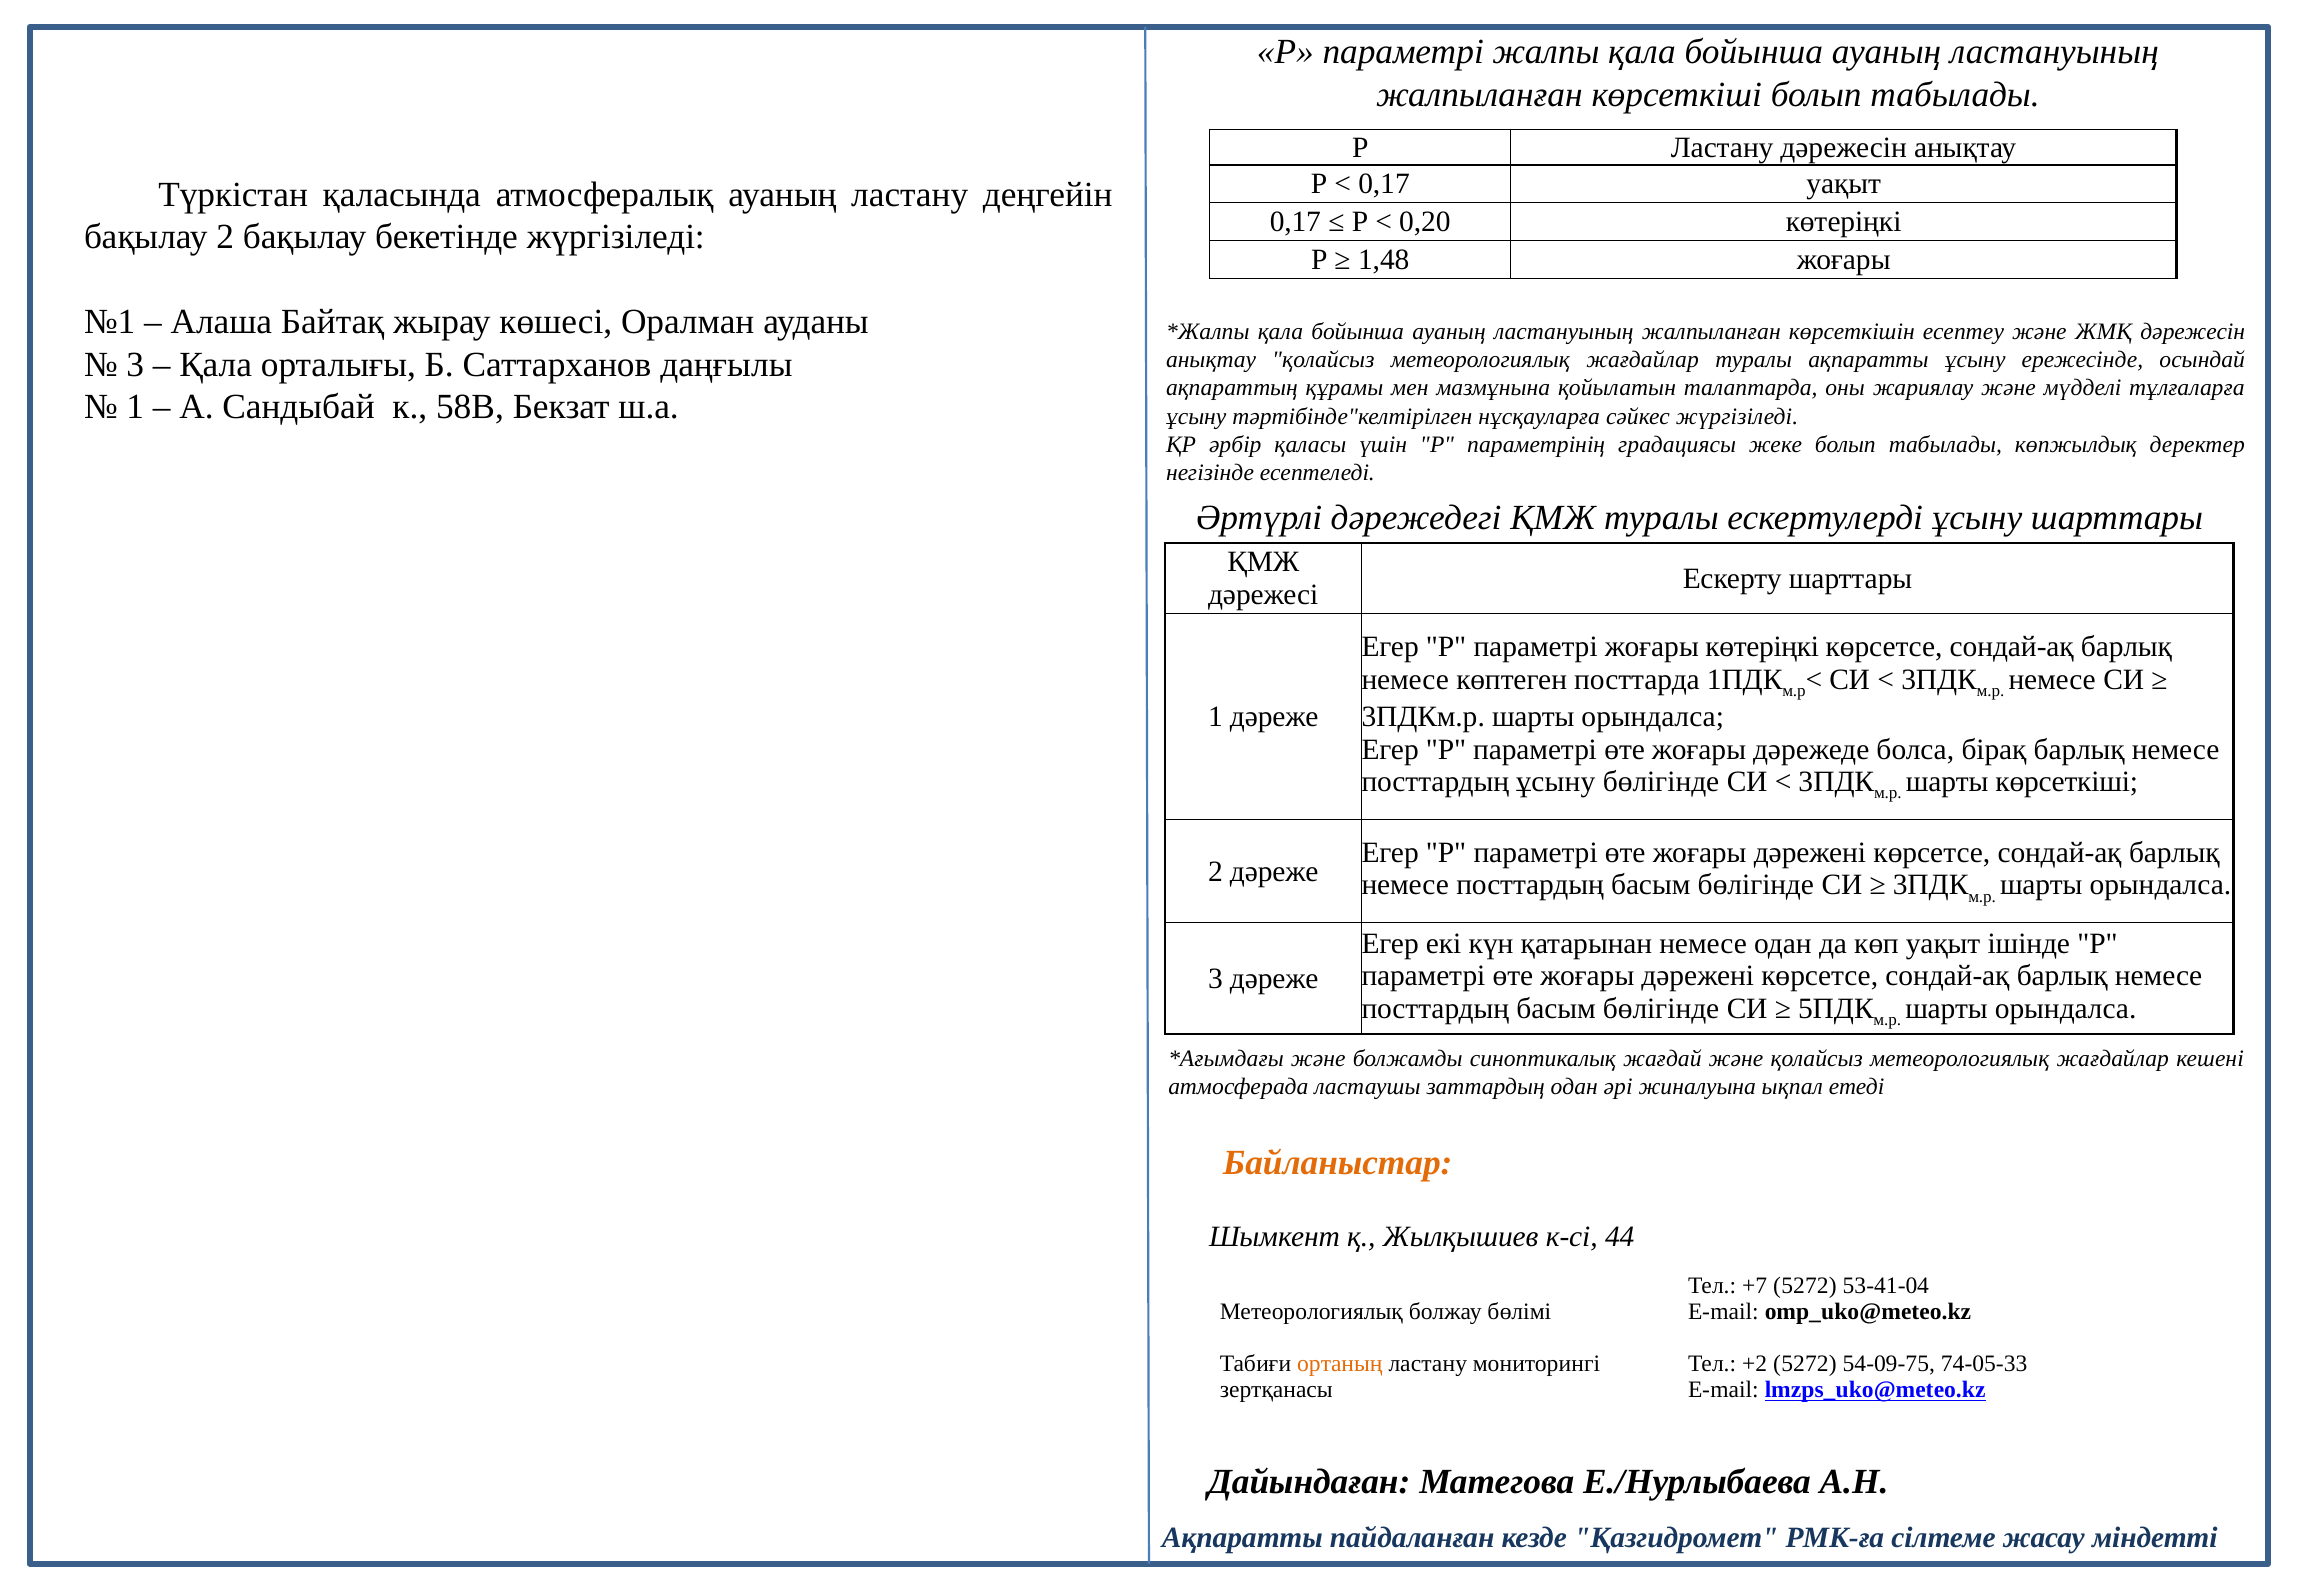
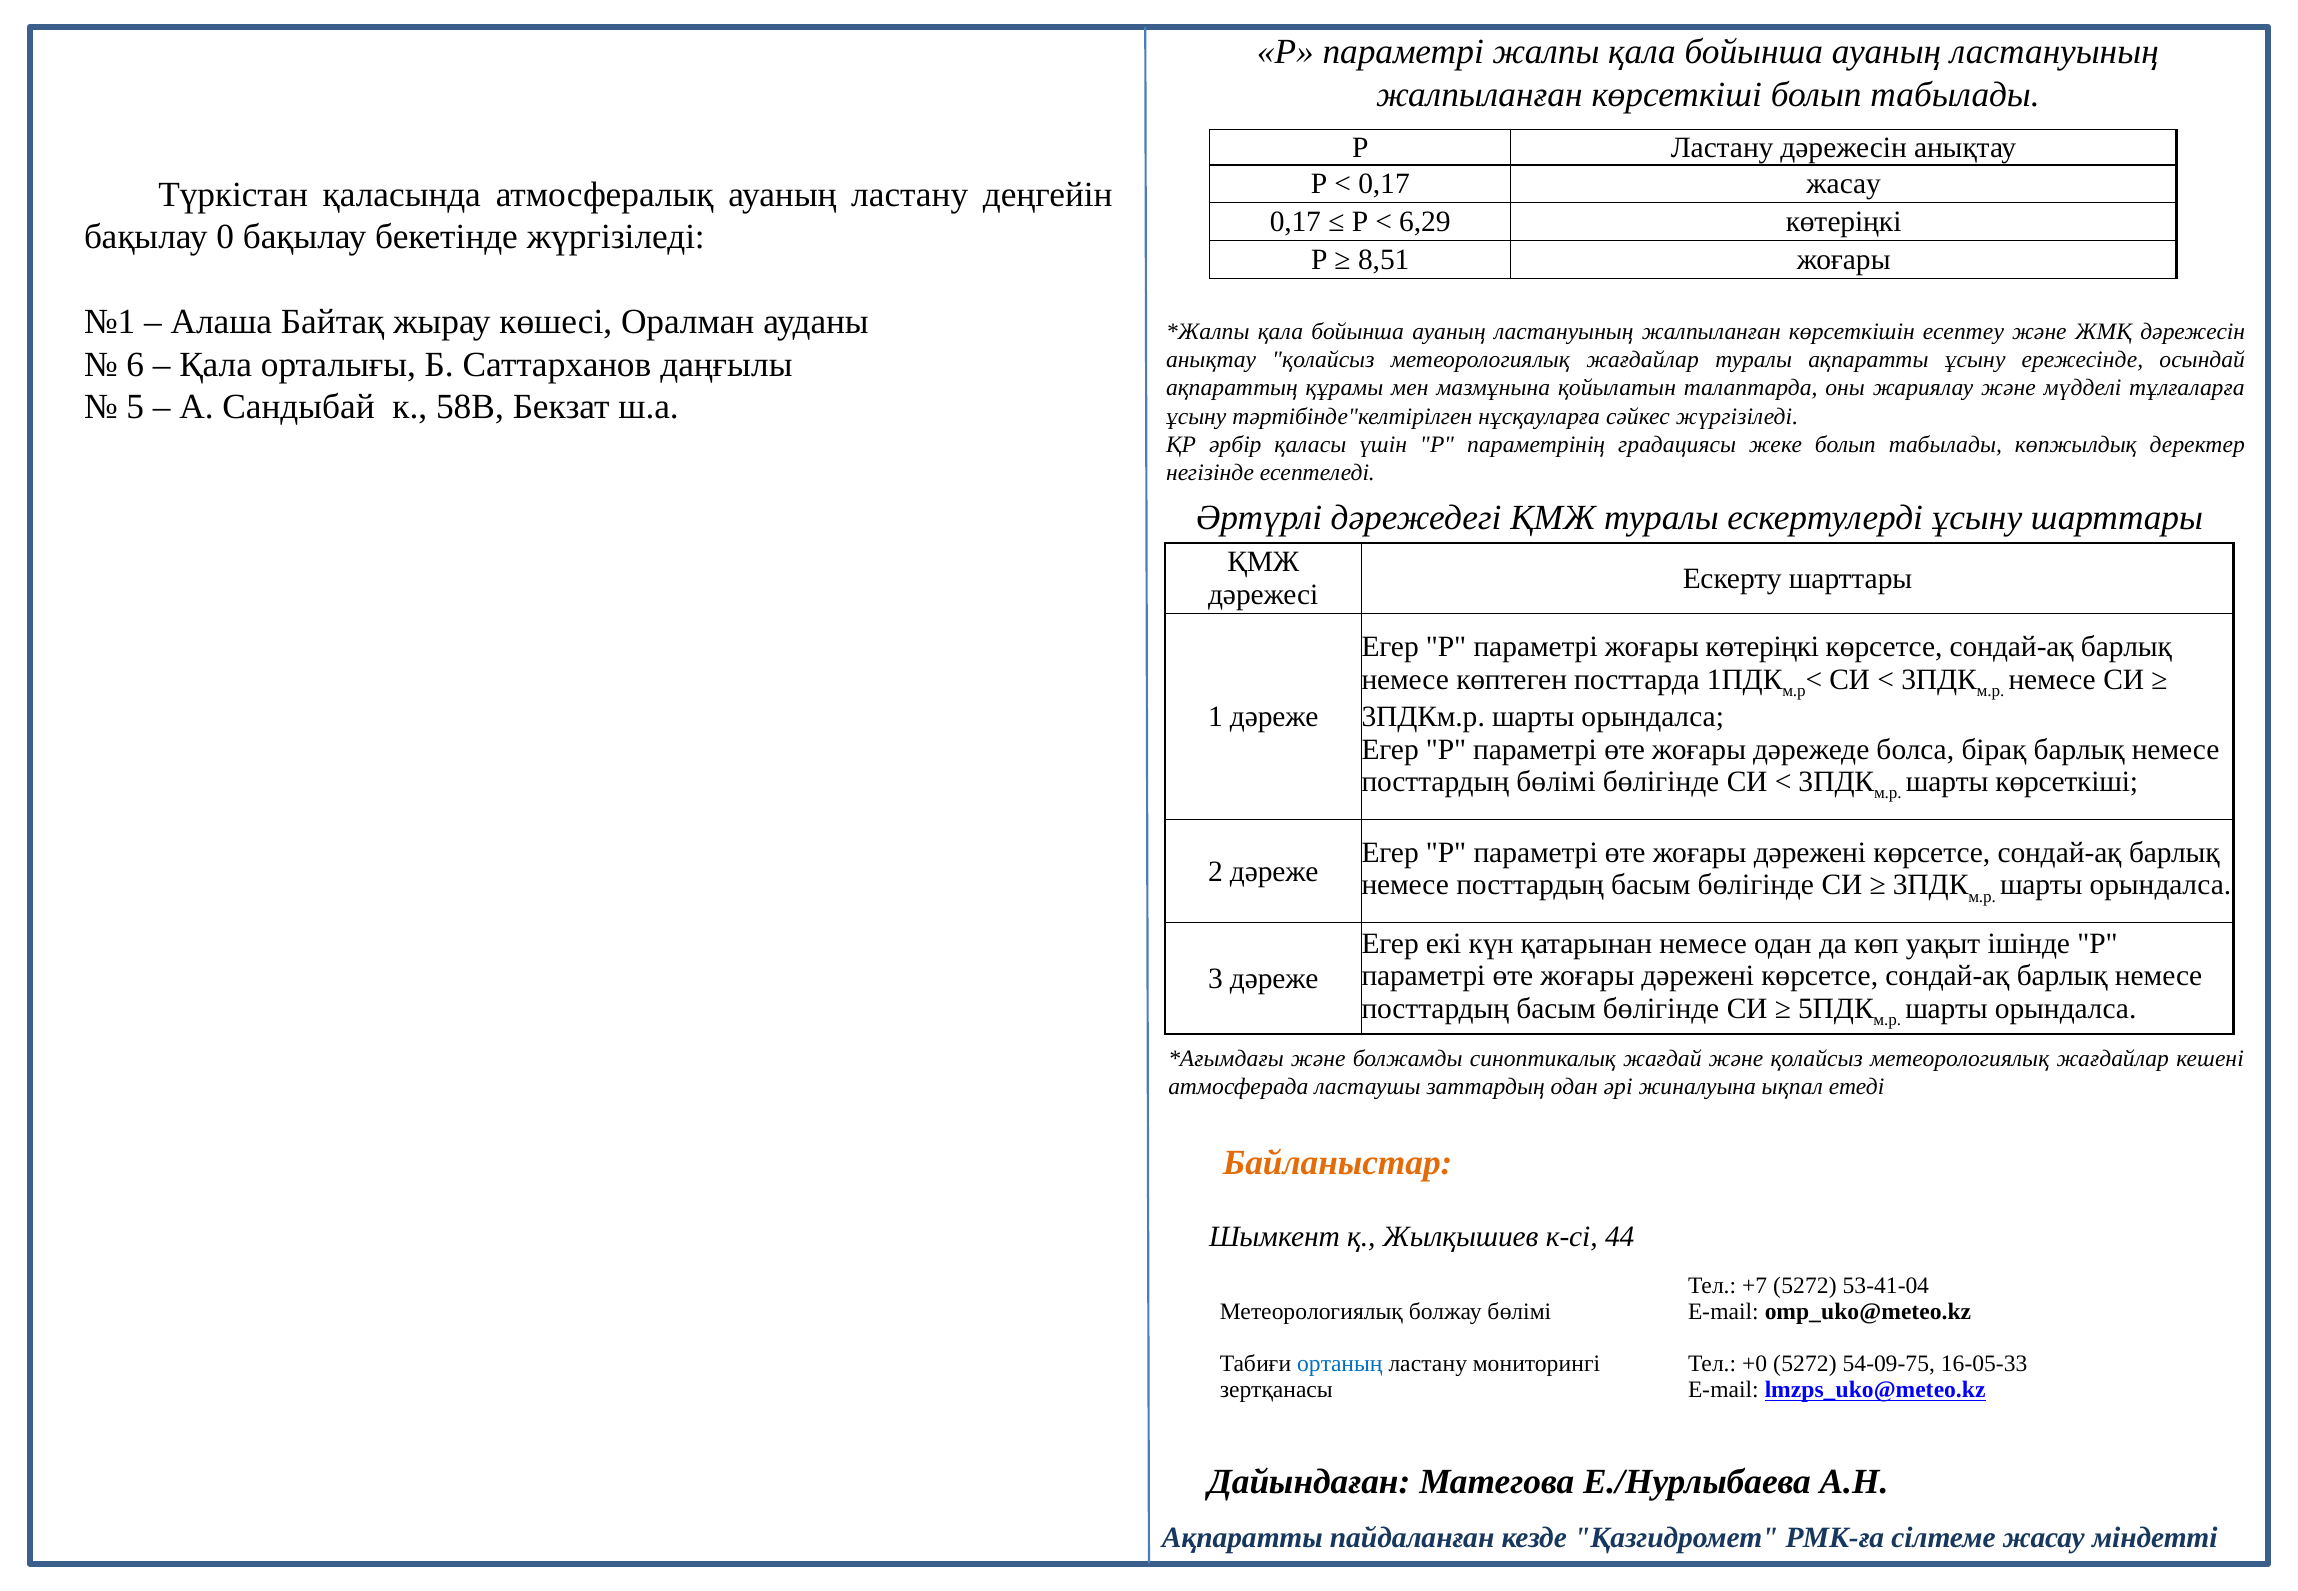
0,17 уақыт: уақыт -> жасау
0,20: 0,20 -> 6,29
бақылау 2: 2 -> 0
1,48: 1,48 -> 8,51
3 at (135, 364): 3 -> 6
1 at (135, 407): 1 -> 5
посттардың ұсыну: ұсыну -> бөлімі
ортаның colour: orange -> blue
+2: +2 -> +0
74-05-33: 74-05-33 -> 16-05-33
